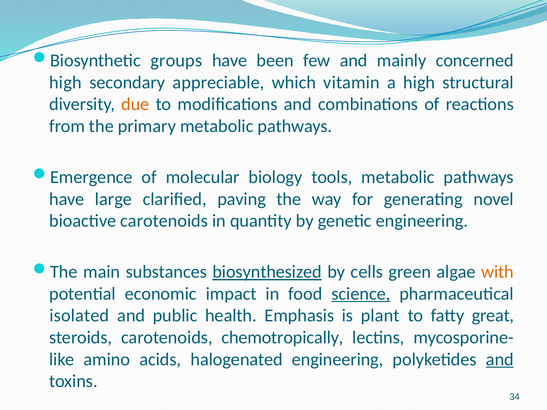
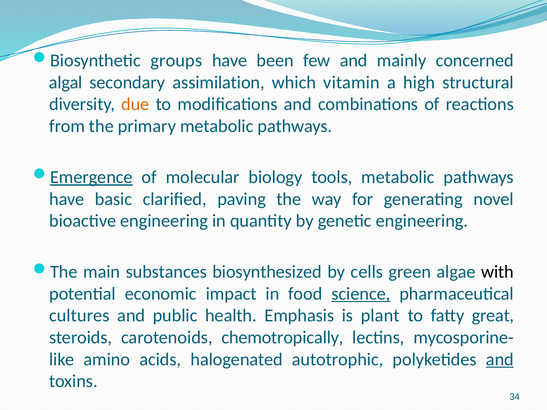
high at (65, 82): high -> algal
appreciable: appreciable -> assimilation
Emergence underline: none -> present
large: large -> basic
bioactive carotenoids: carotenoids -> engineering
biosynthesized underline: present -> none
with colour: orange -> black
isolated: isolated -> cultures
halogenated engineering: engineering -> autotrophic
